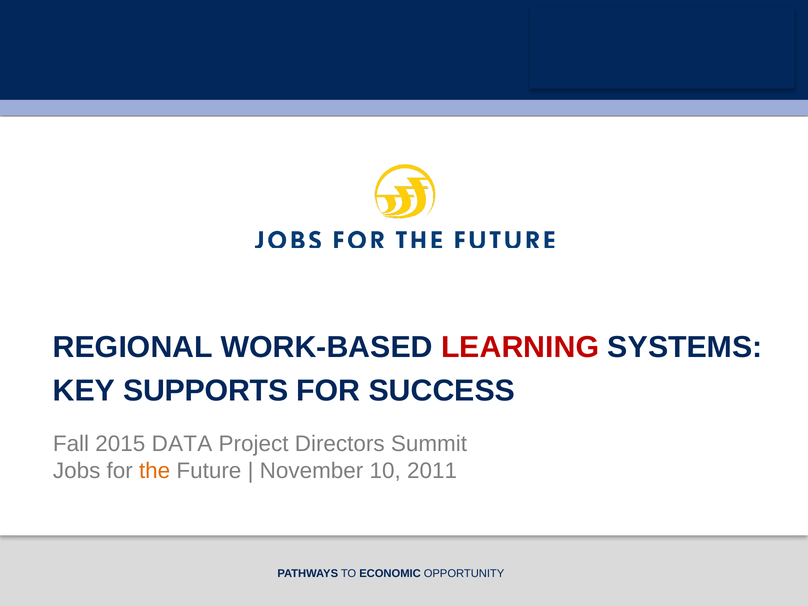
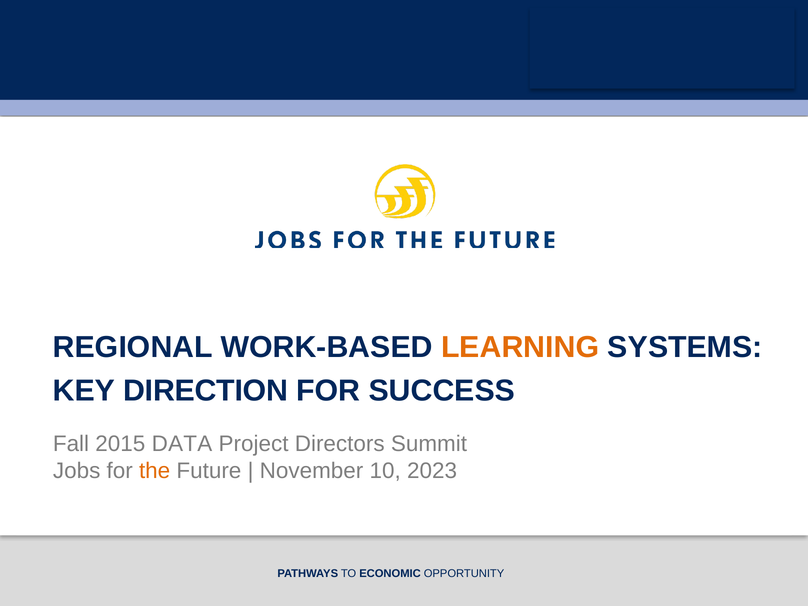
LEARNING colour: red -> orange
SUPPORTS: SUPPORTS -> DIRECTION
2011: 2011 -> 2023
